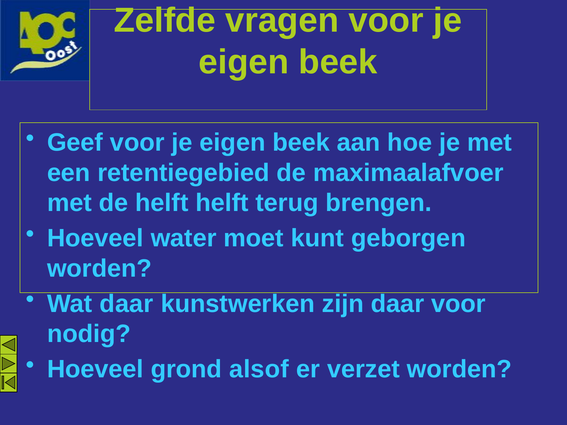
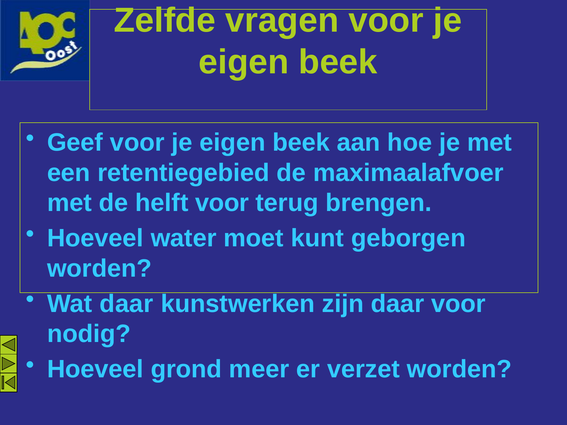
helft helft: helft -> voor
alsof: alsof -> meer
